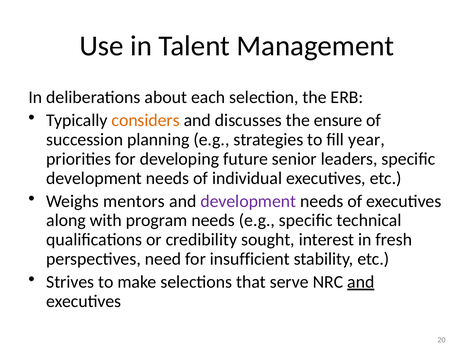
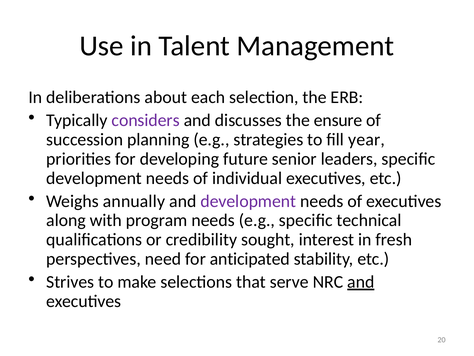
considers colour: orange -> purple
mentors: mentors -> annually
insufficient: insufficient -> anticipated
